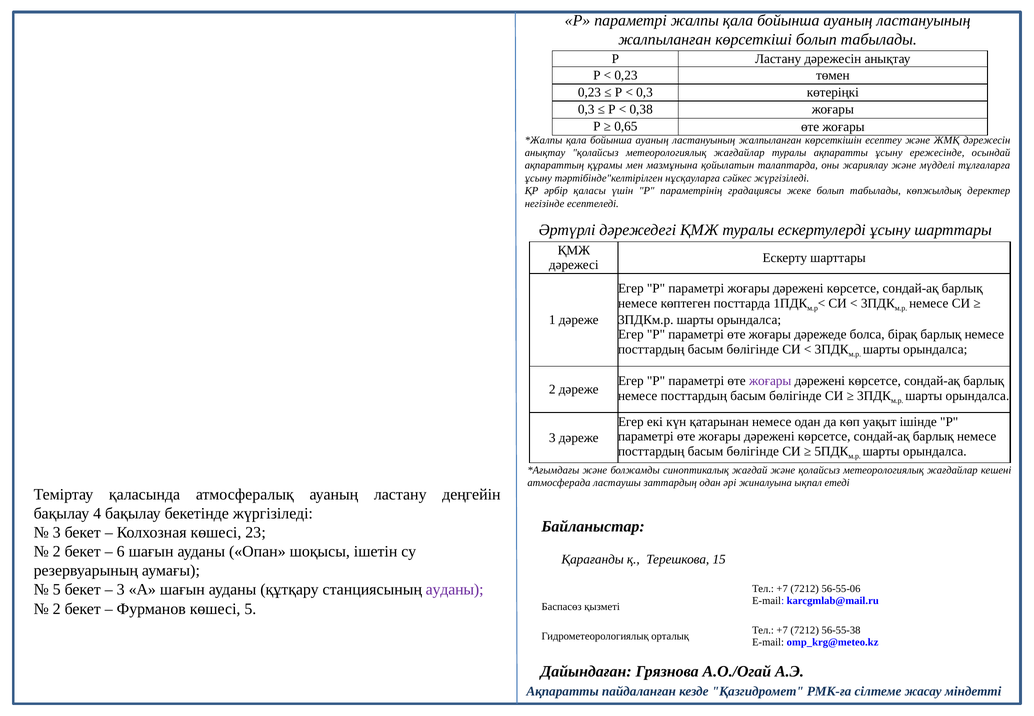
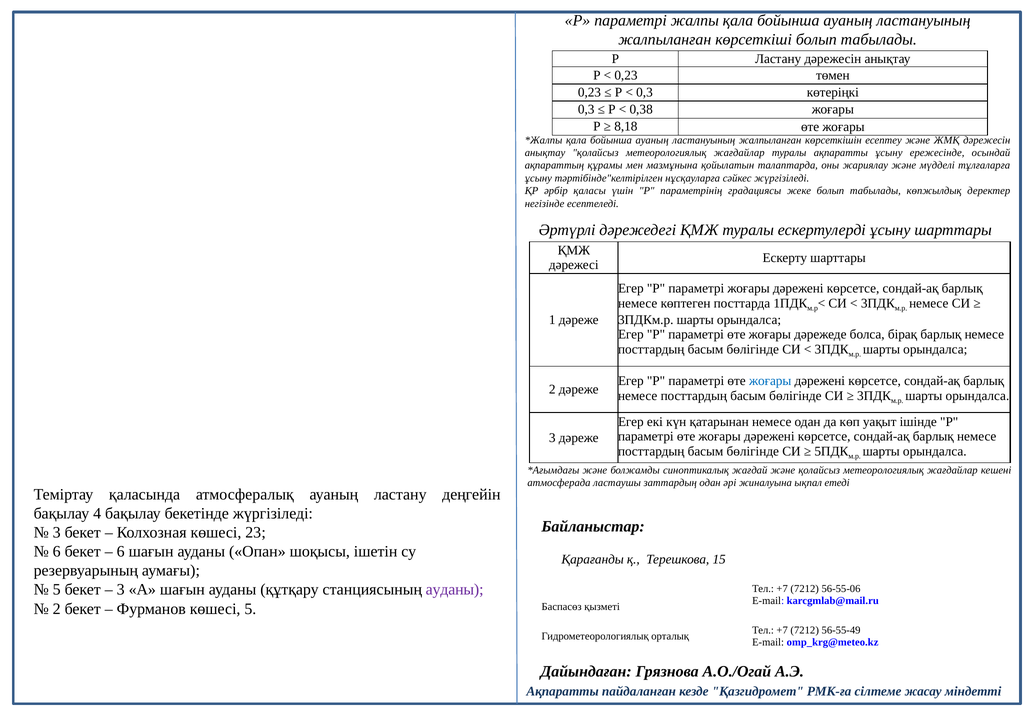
0,65: 0,65 -> 8,18
жоғары at (770, 381) colour: purple -> blue
2 at (57, 551): 2 -> 6
56-55-38: 56-55-38 -> 56-55-49
